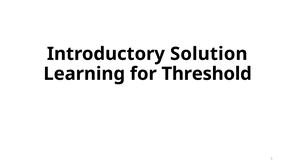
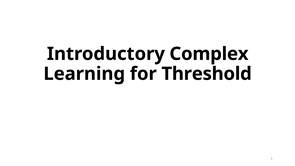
Solution: Solution -> Complex
